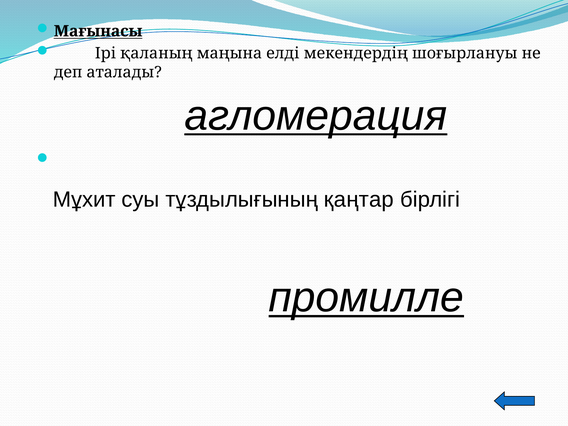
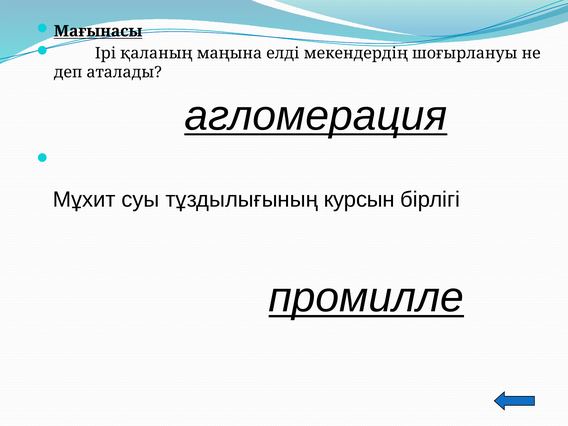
қаңтар: қаңтар -> курсын
